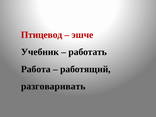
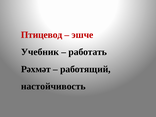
Работа: Работа -> Рәхмәт
разговаривать: разговаривать -> настойчивость
